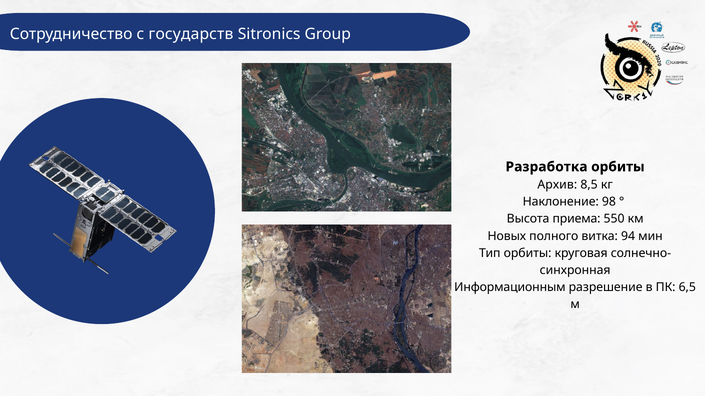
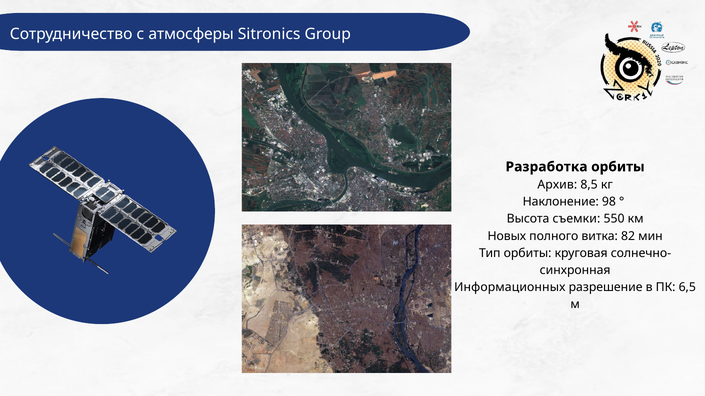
государств: государств -> атмосферы
приема: приема -> съемки
94: 94 -> 82
Информационным: Информационным -> Информационных
